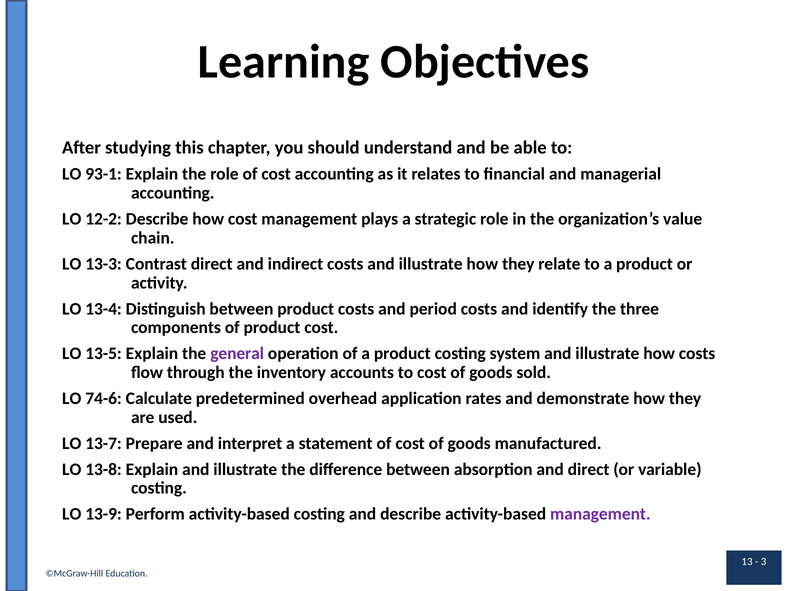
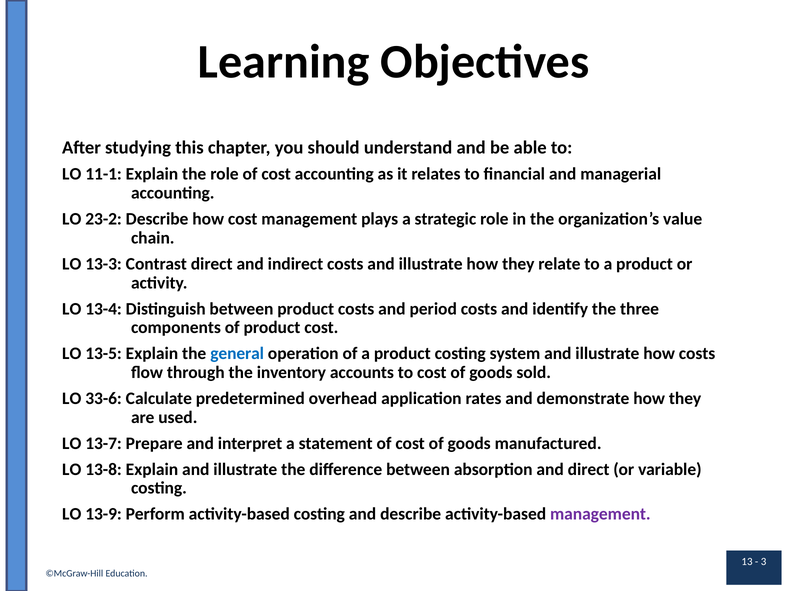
93-1: 93-1 -> 11-1
12-2: 12-2 -> 23-2
general colour: purple -> blue
74-6: 74-6 -> 33-6
